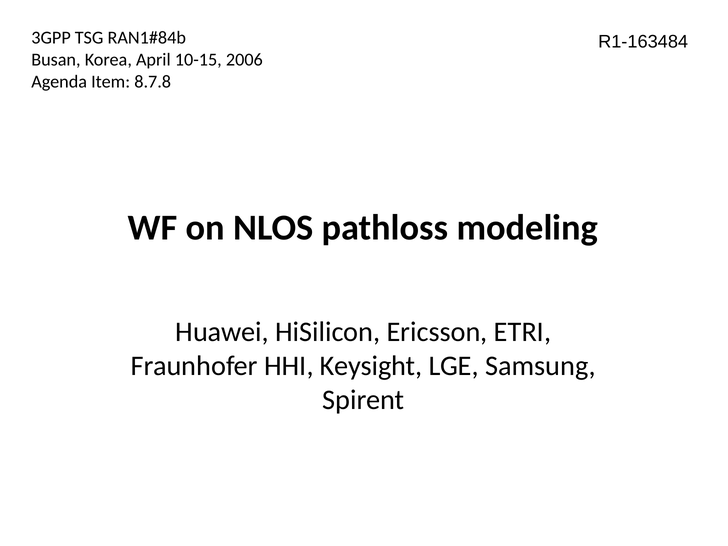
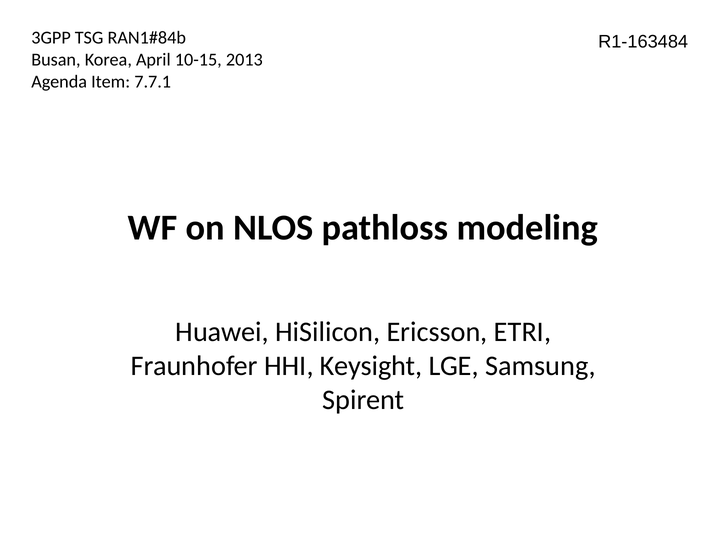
2006: 2006 -> 2013
8.7.8: 8.7.8 -> 7.7.1
